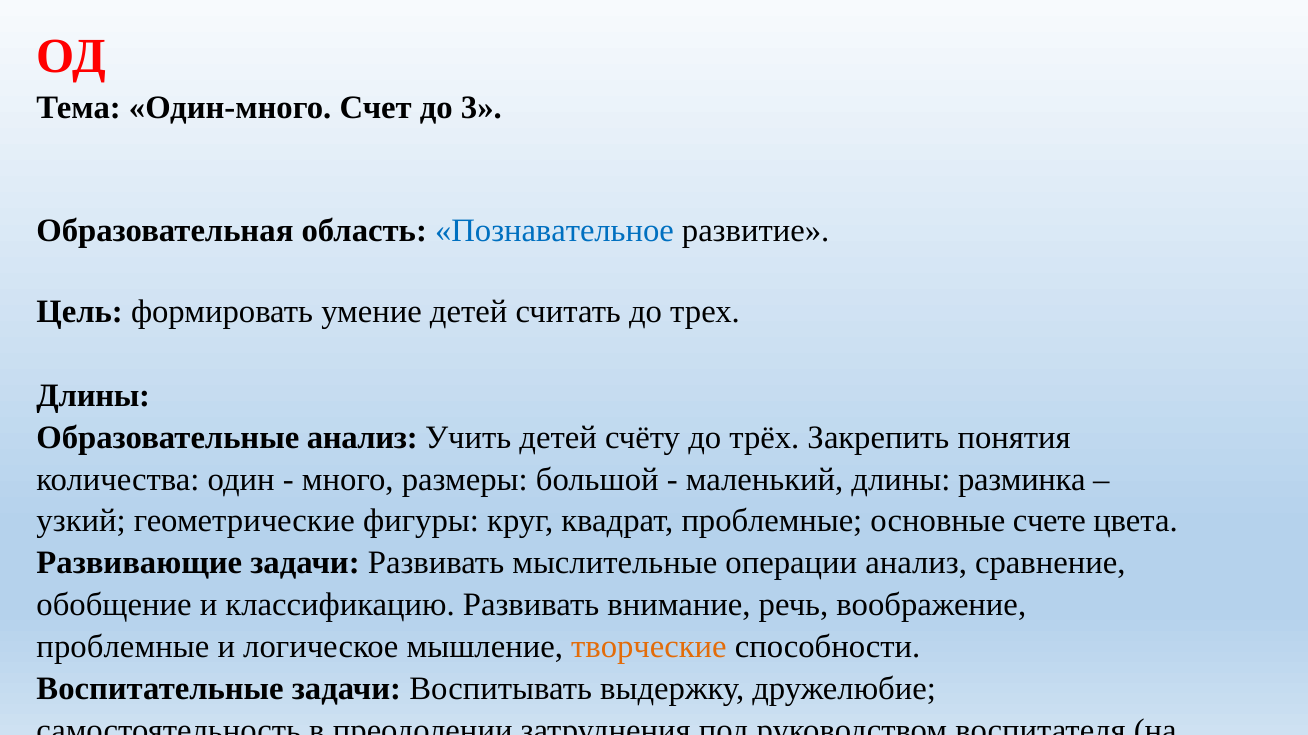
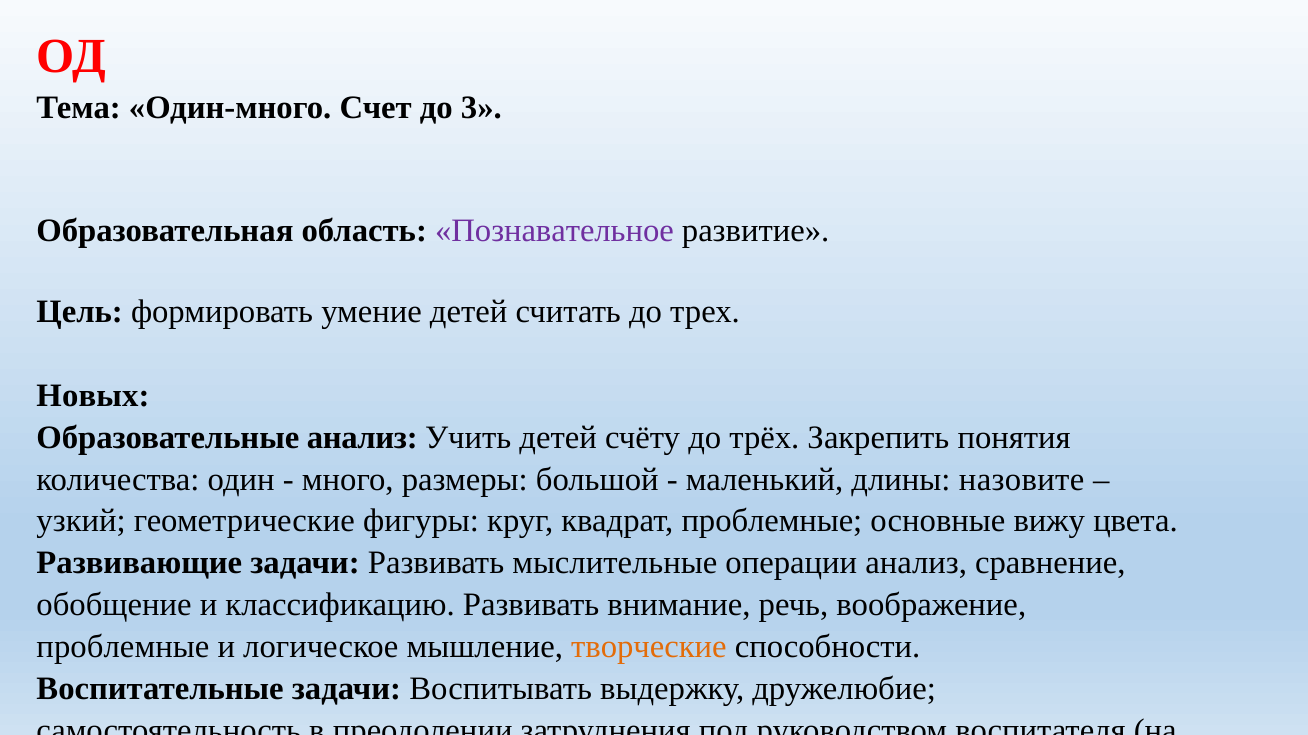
Познавательное colour: blue -> purple
Длины at (93, 396): Длины -> Новых
разминка: разминка -> назовите
счете: счете -> вижу
